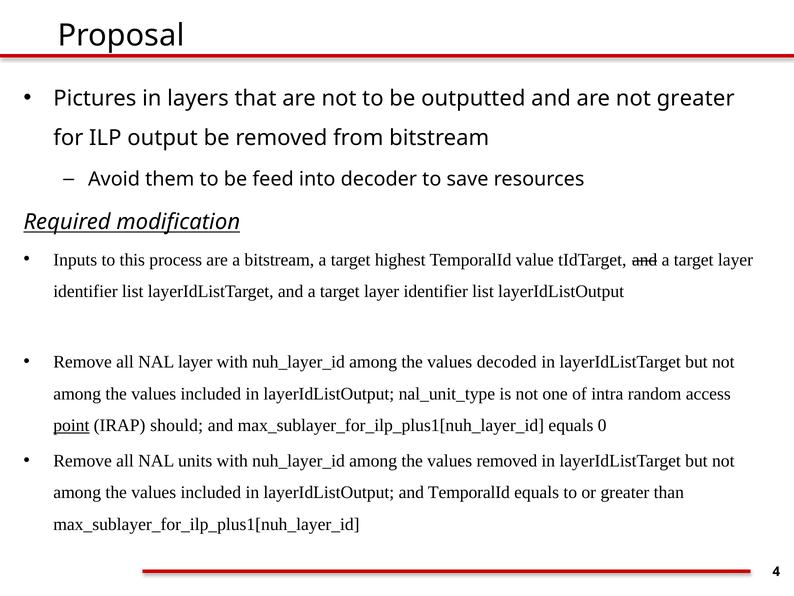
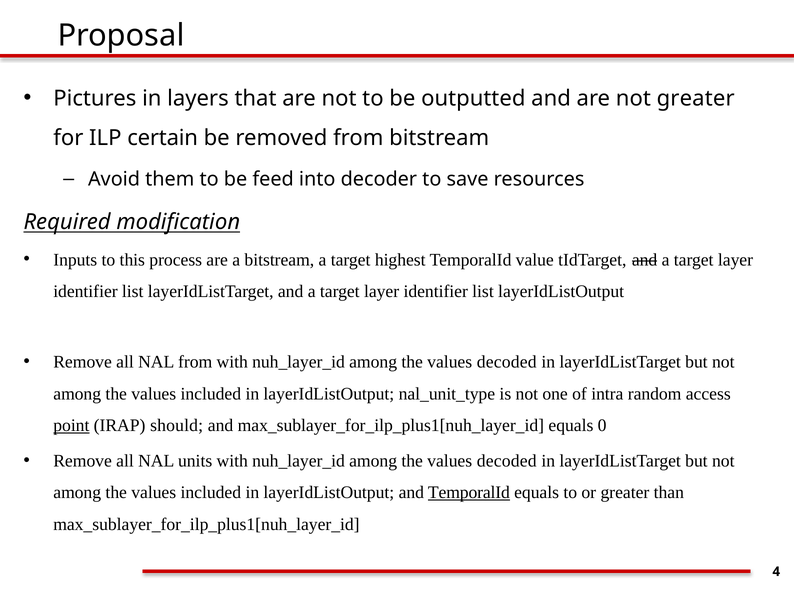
output: output -> certain
NAL layer: layer -> from
removed at (507, 460): removed -> decoded
TemporalId at (469, 492) underline: none -> present
